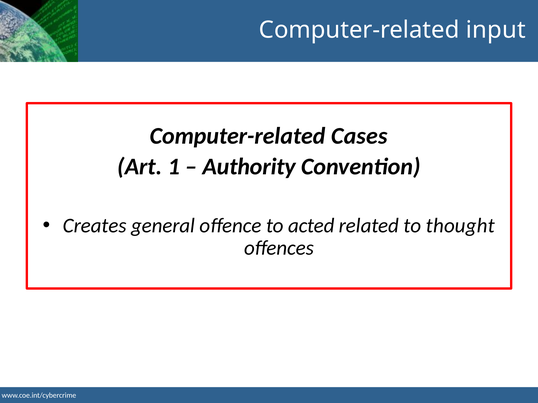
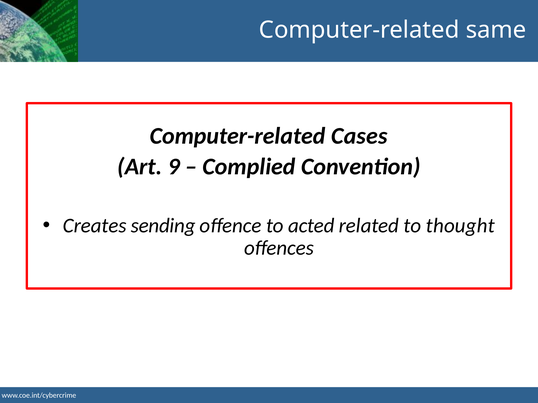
input: input -> same
1: 1 -> 9
Authority: Authority -> Complied
general: general -> sending
